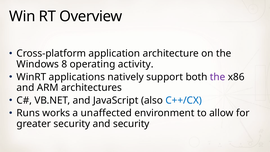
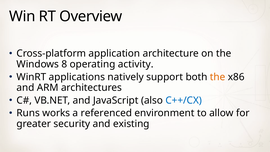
the at (218, 77) colour: purple -> orange
unaffected: unaffected -> referenced
and security: security -> existing
